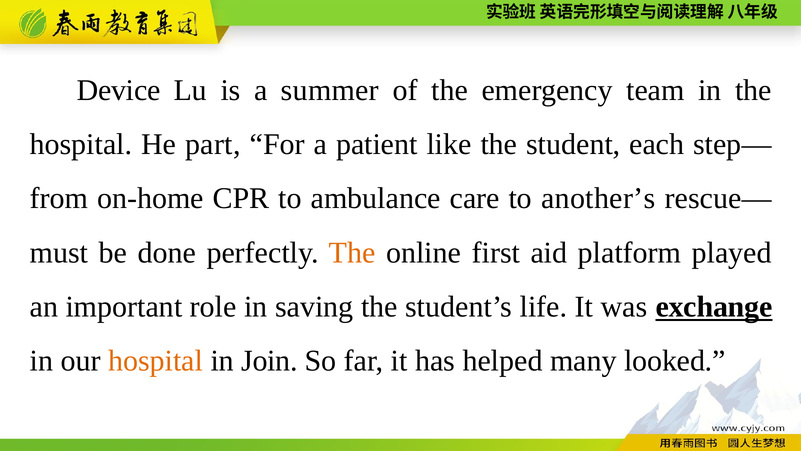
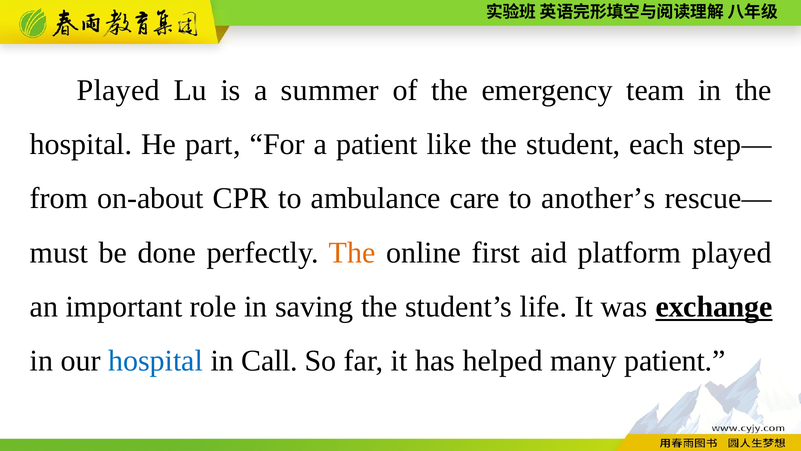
Device at (119, 90): Device -> Played
on-home: on-home -> on-about
hospital at (156, 361) colour: orange -> blue
Join: Join -> Call
many looked: looked -> patient
